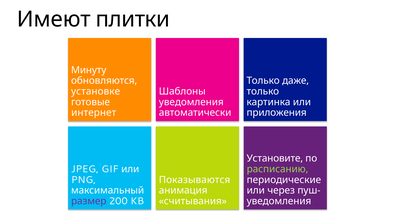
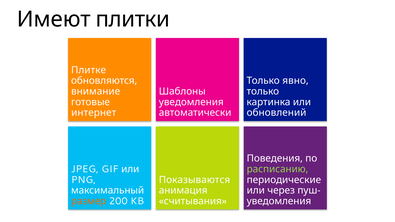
Минуту: Минуту -> Плитке
даже: даже -> явно
установке: установке -> внимание
приложения: приложения -> обновлений
Установите: Установите -> Поведения
размер colour: purple -> orange
